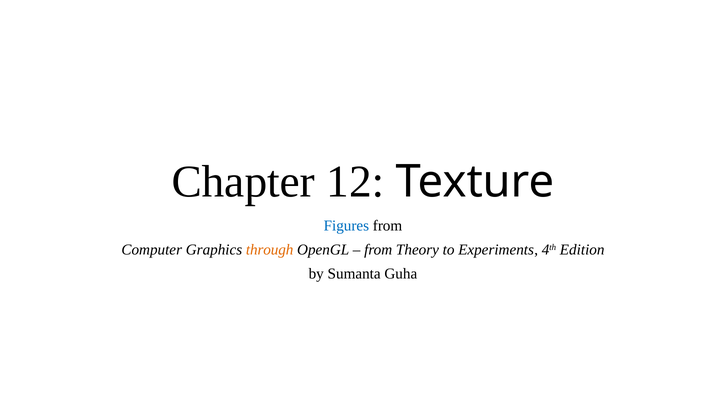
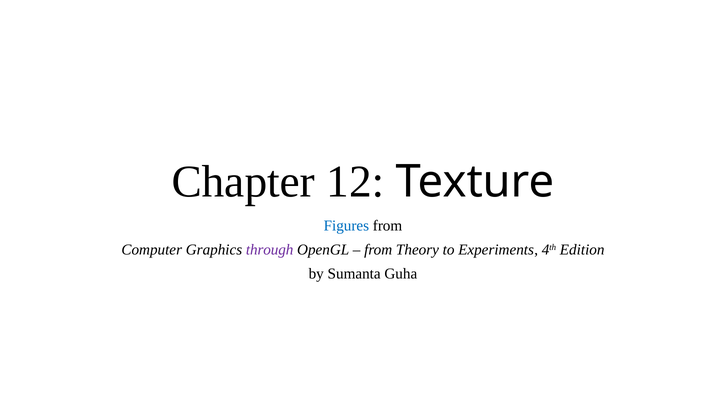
through colour: orange -> purple
